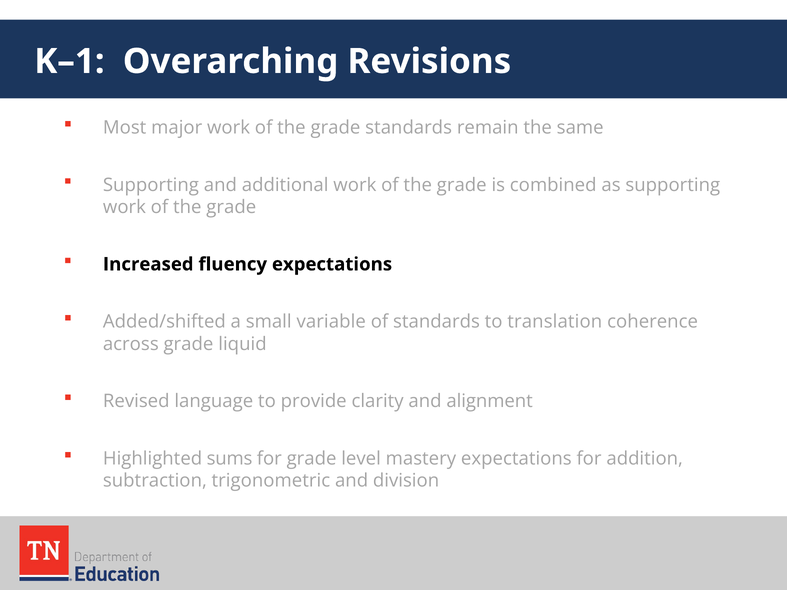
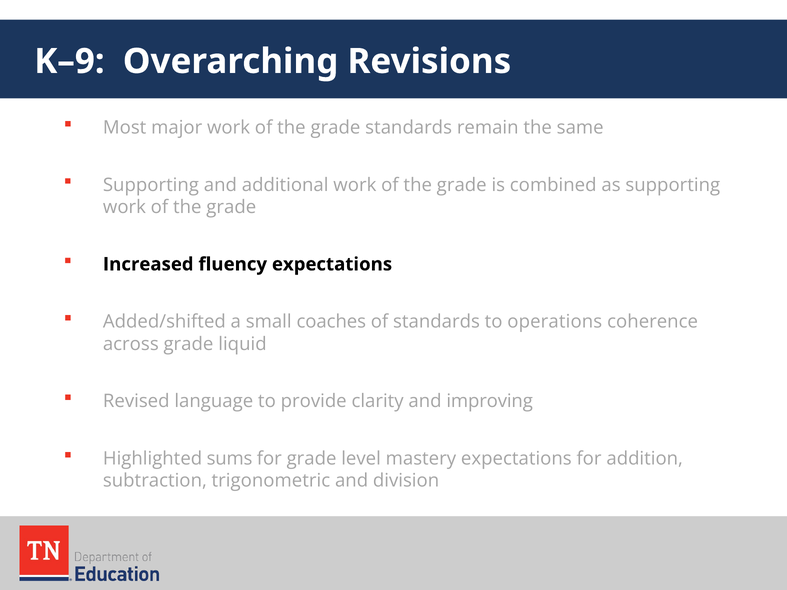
K–1: K–1 -> K–9
variable: variable -> coaches
translation: translation -> operations
alignment: alignment -> improving
